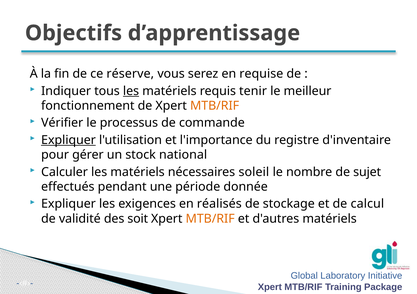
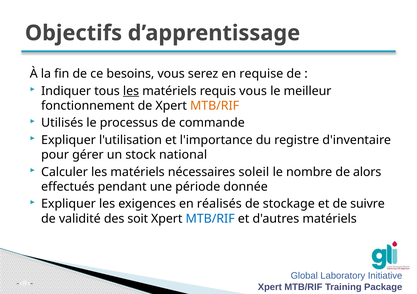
réserve: réserve -> besoins
requis tenir: tenir -> vous
Vérifier: Vérifier -> Utilisés
Expliquer at (68, 140) underline: present -> none
sujet: sujet -> alors
calcul: calcul -> suivre
MTB/RIF at (210, 219) colour: orange -> blue
